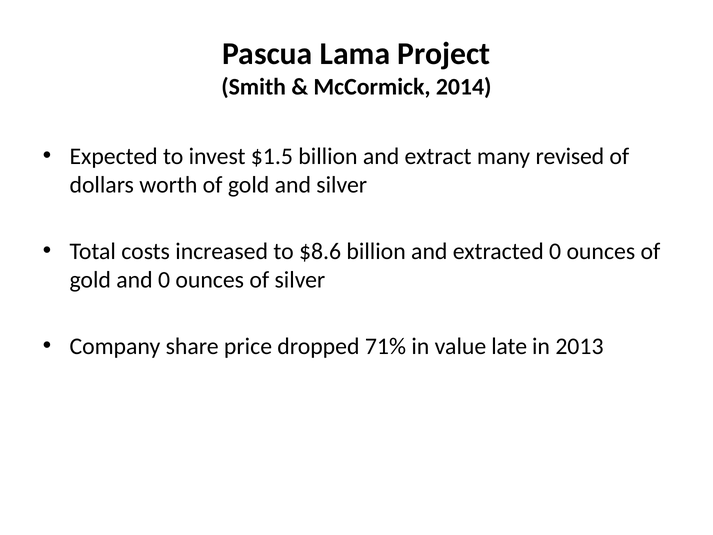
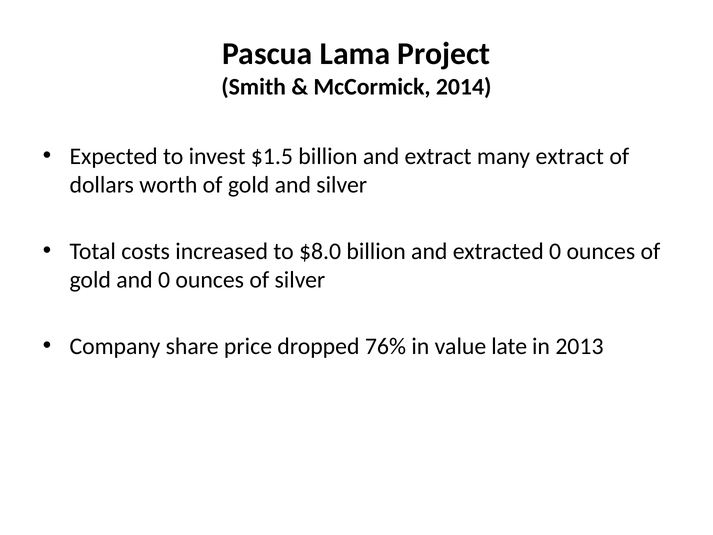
many revised: revised -> extract
$8.6: $8.6 -> $8.0
71%: 71% -> 76%
